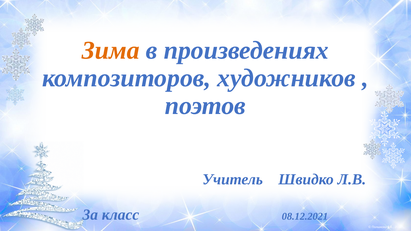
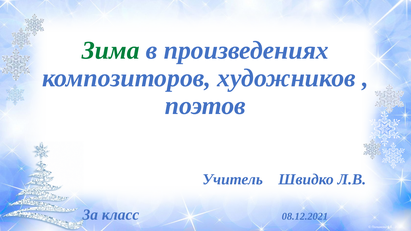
Зима colour: orange -> green
